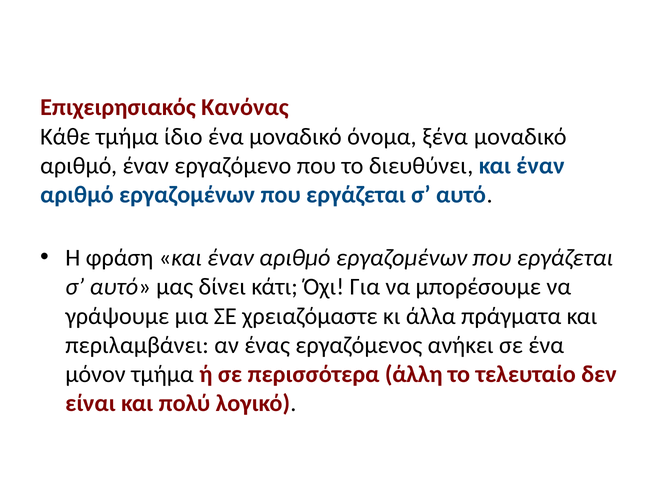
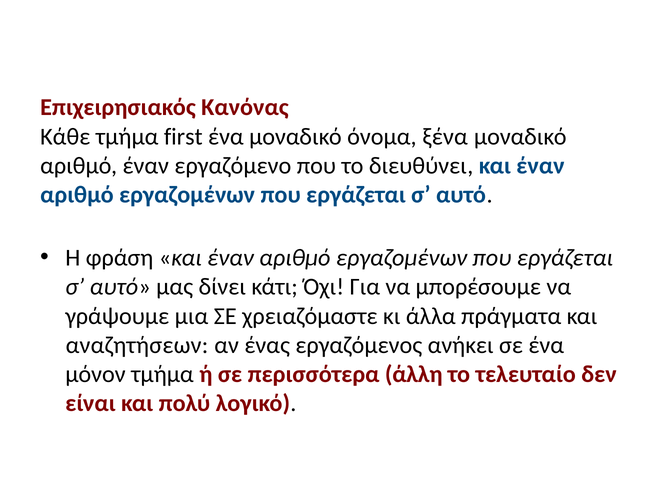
ίδιο: ίδιο -> first
περιλαμβάνει: περιλαμβάνει -> αναζητήσεων
